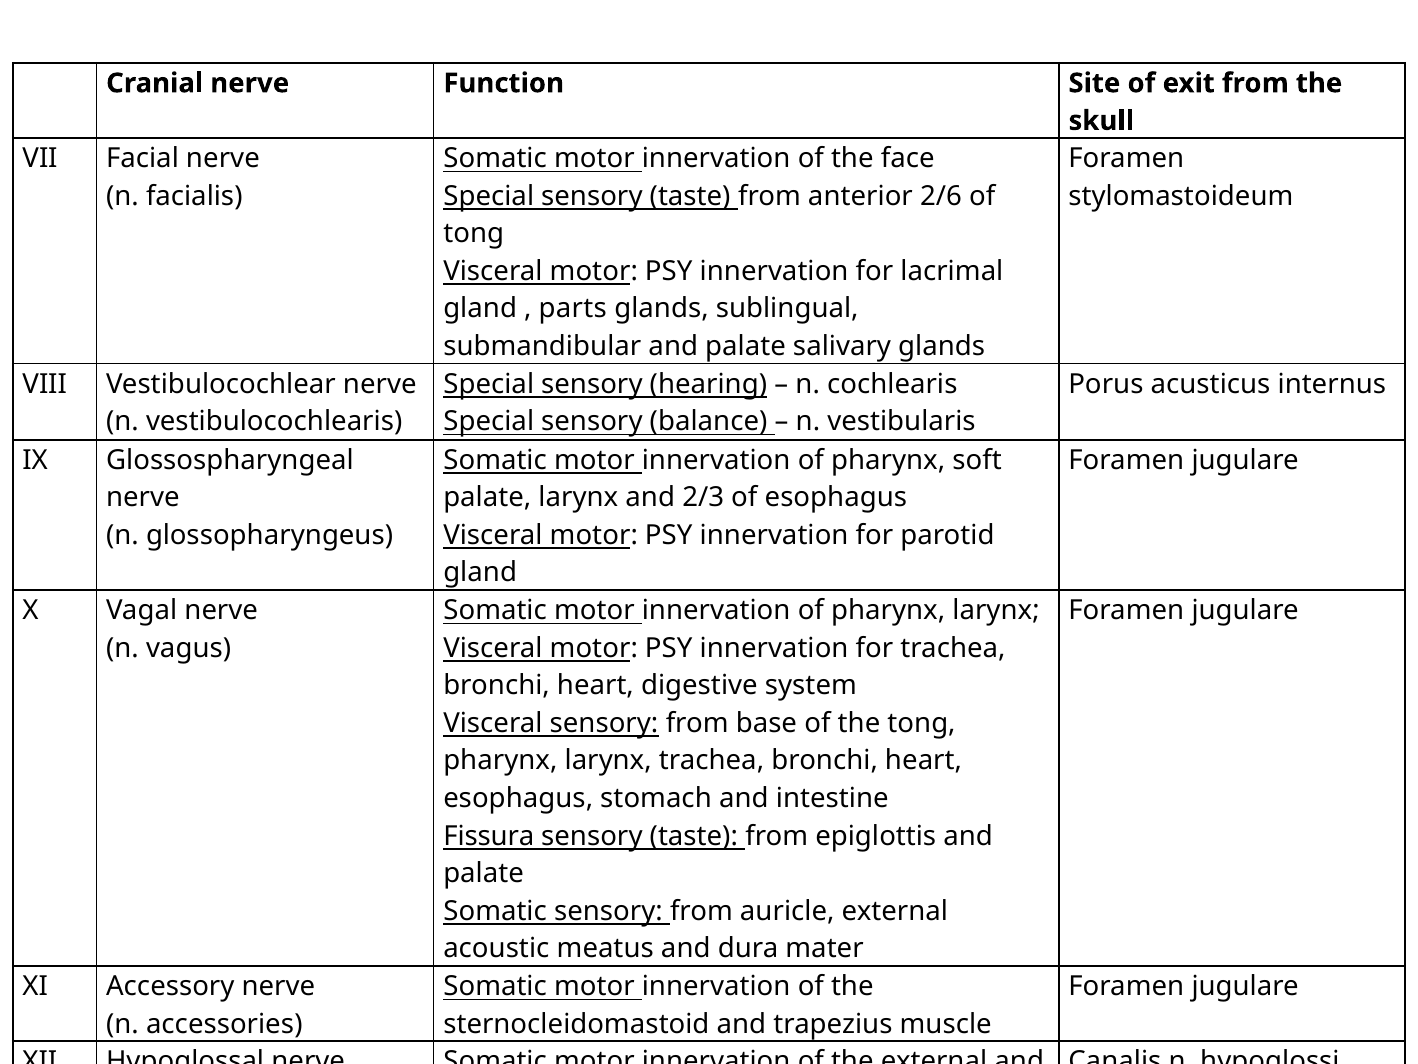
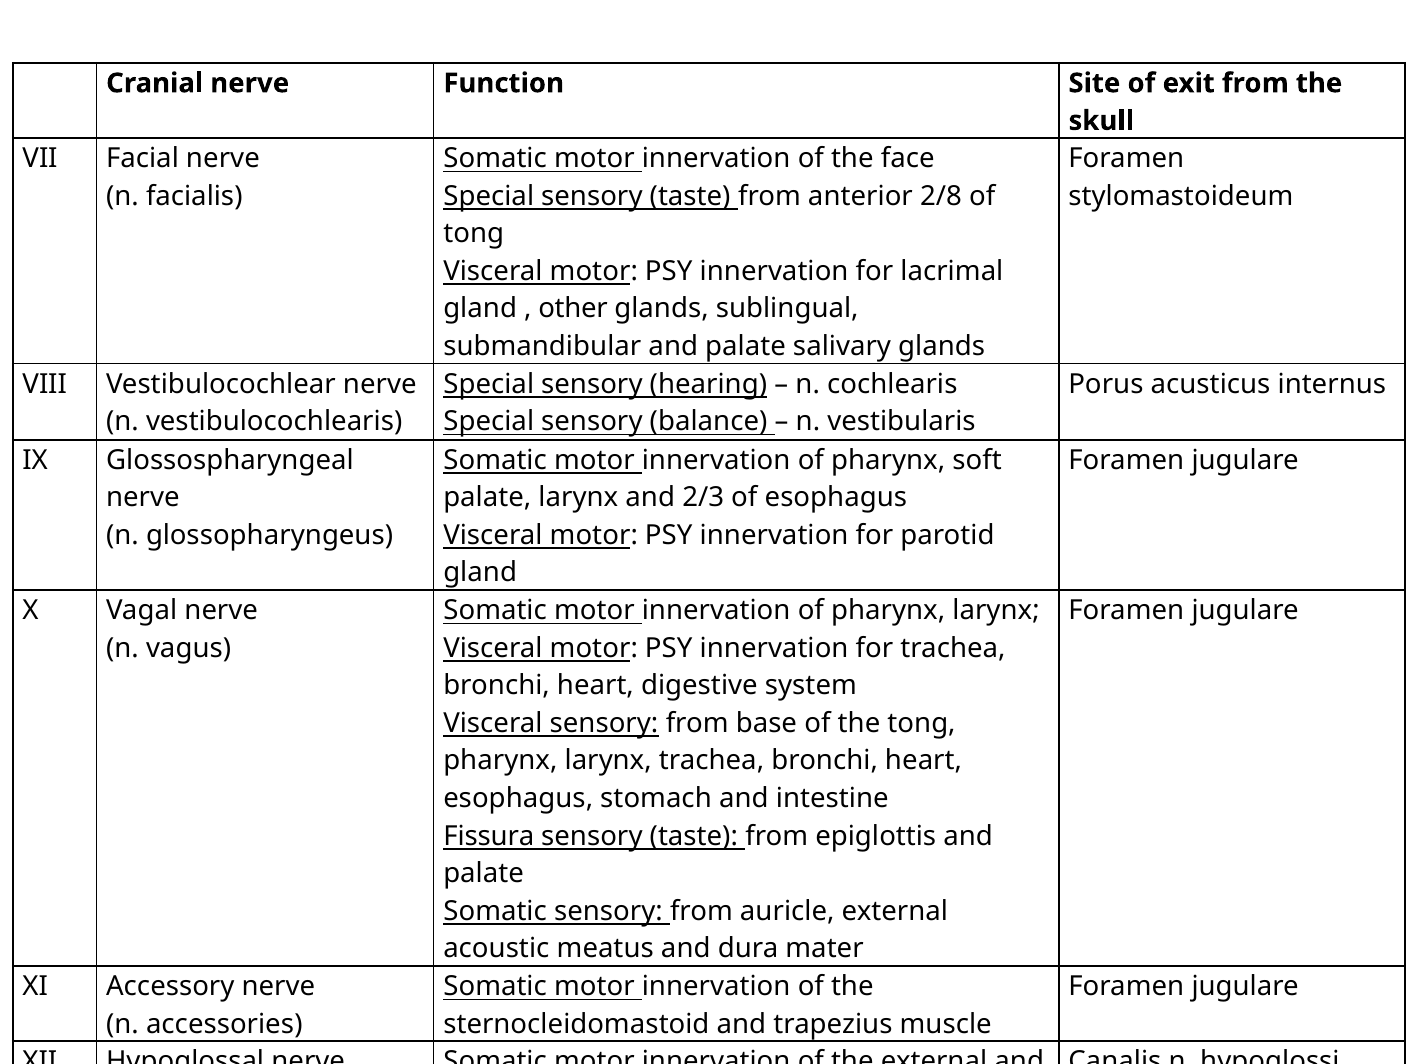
2/6: 2/6 -> 2/8
parts: parts -> other
